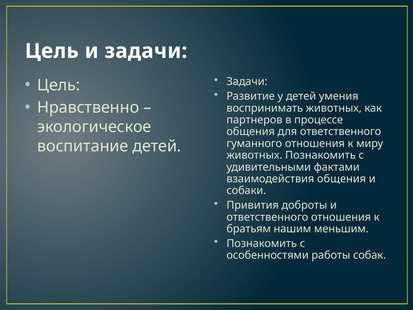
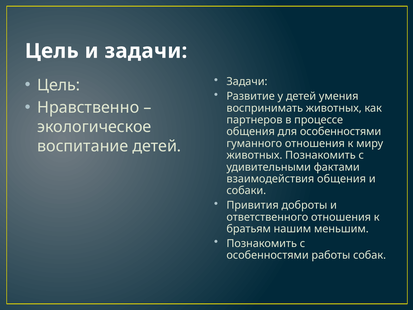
для ответственного: ответственного -> особенностями
